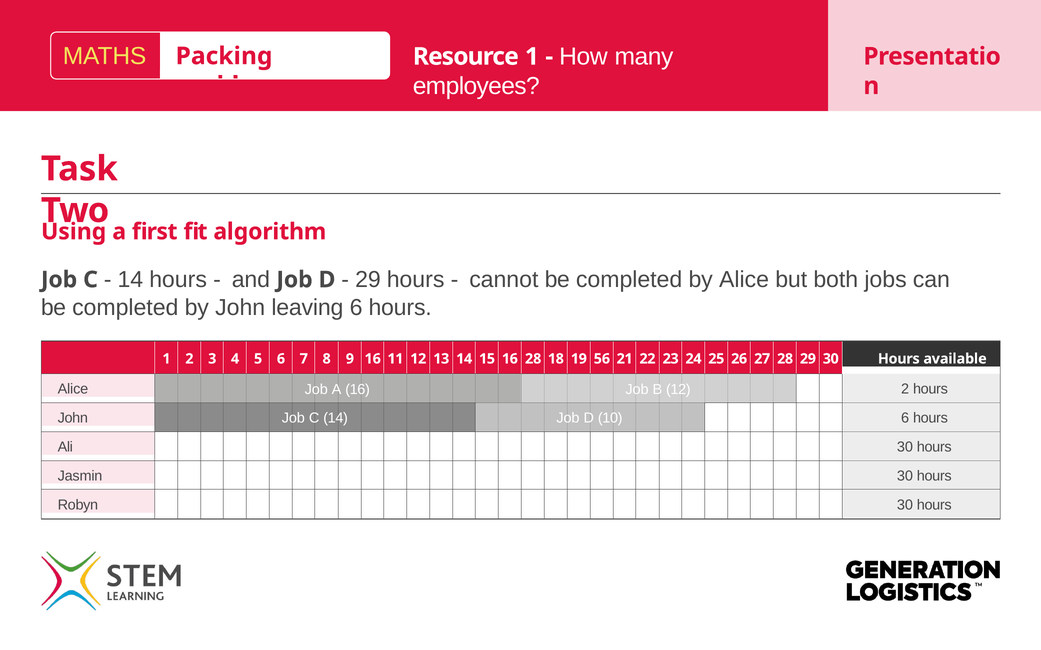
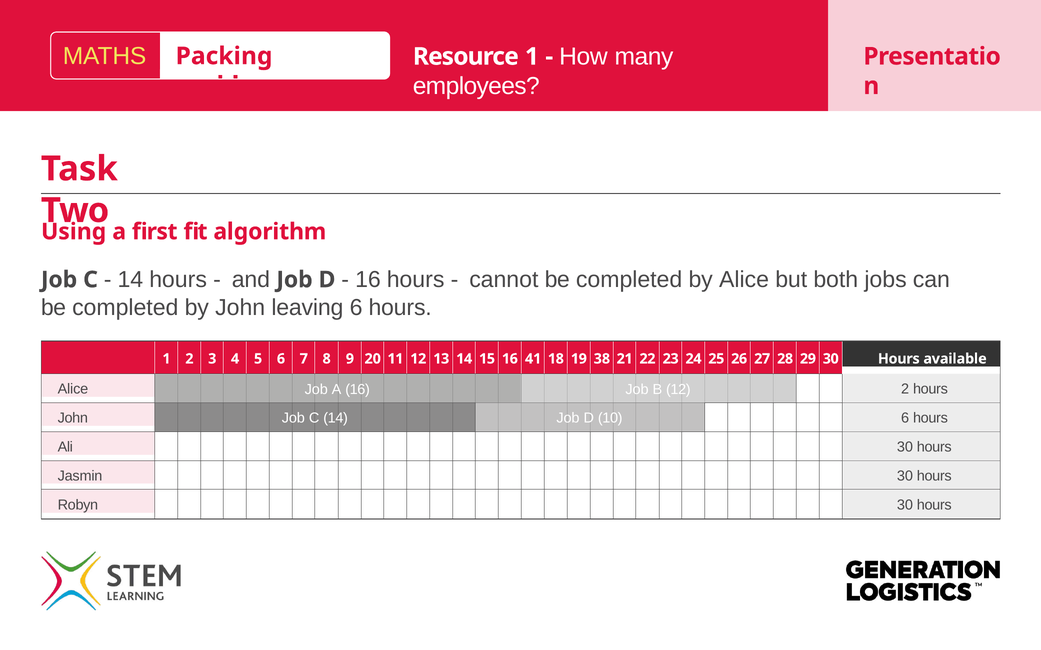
29 at (368, 280): 29 -> 16
2 16: 16 -> 20
3 28: 28 -> 41
56: 56 -> 38
